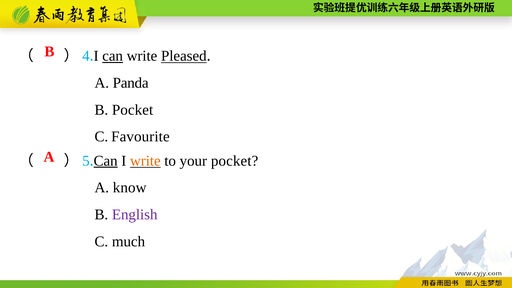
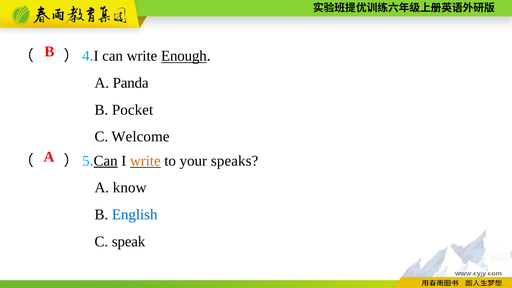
can at (113, 56) underline: present -> none
Pleased: Pleased -> Enough
Favourite: Favourite -> Welcome
your pocket: pocket -> speaks
English colour: purple -> blue
much: much -> speak
